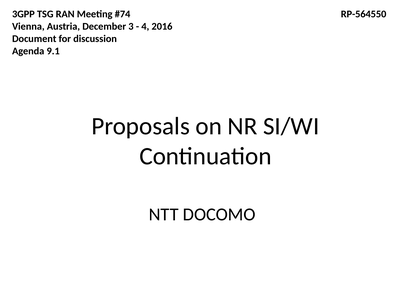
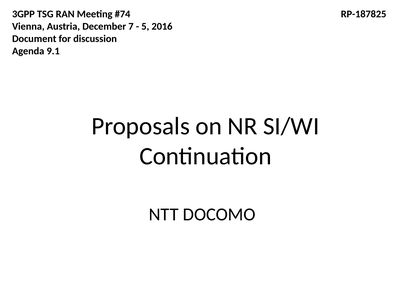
RP-564550: RP-564550 -> RP-187825
3: 3 -> 7
4: 4 -> 5
